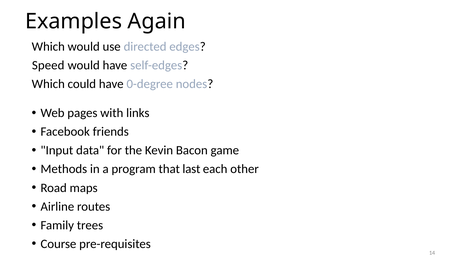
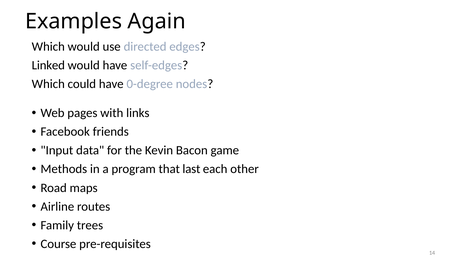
Speed: Speed -> Linked
